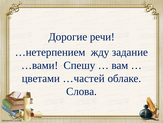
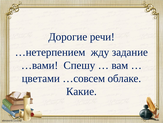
…частей: …частей -> …совсем
Слова: Слова -> Какие
